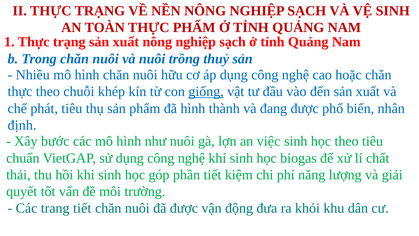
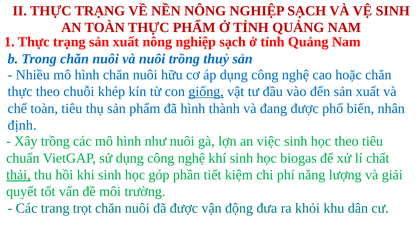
chế phát: phát -> toàn
Xây bước: bước -> trồng
thải underline: none -> present
trang tiết: tiết -> trọt
